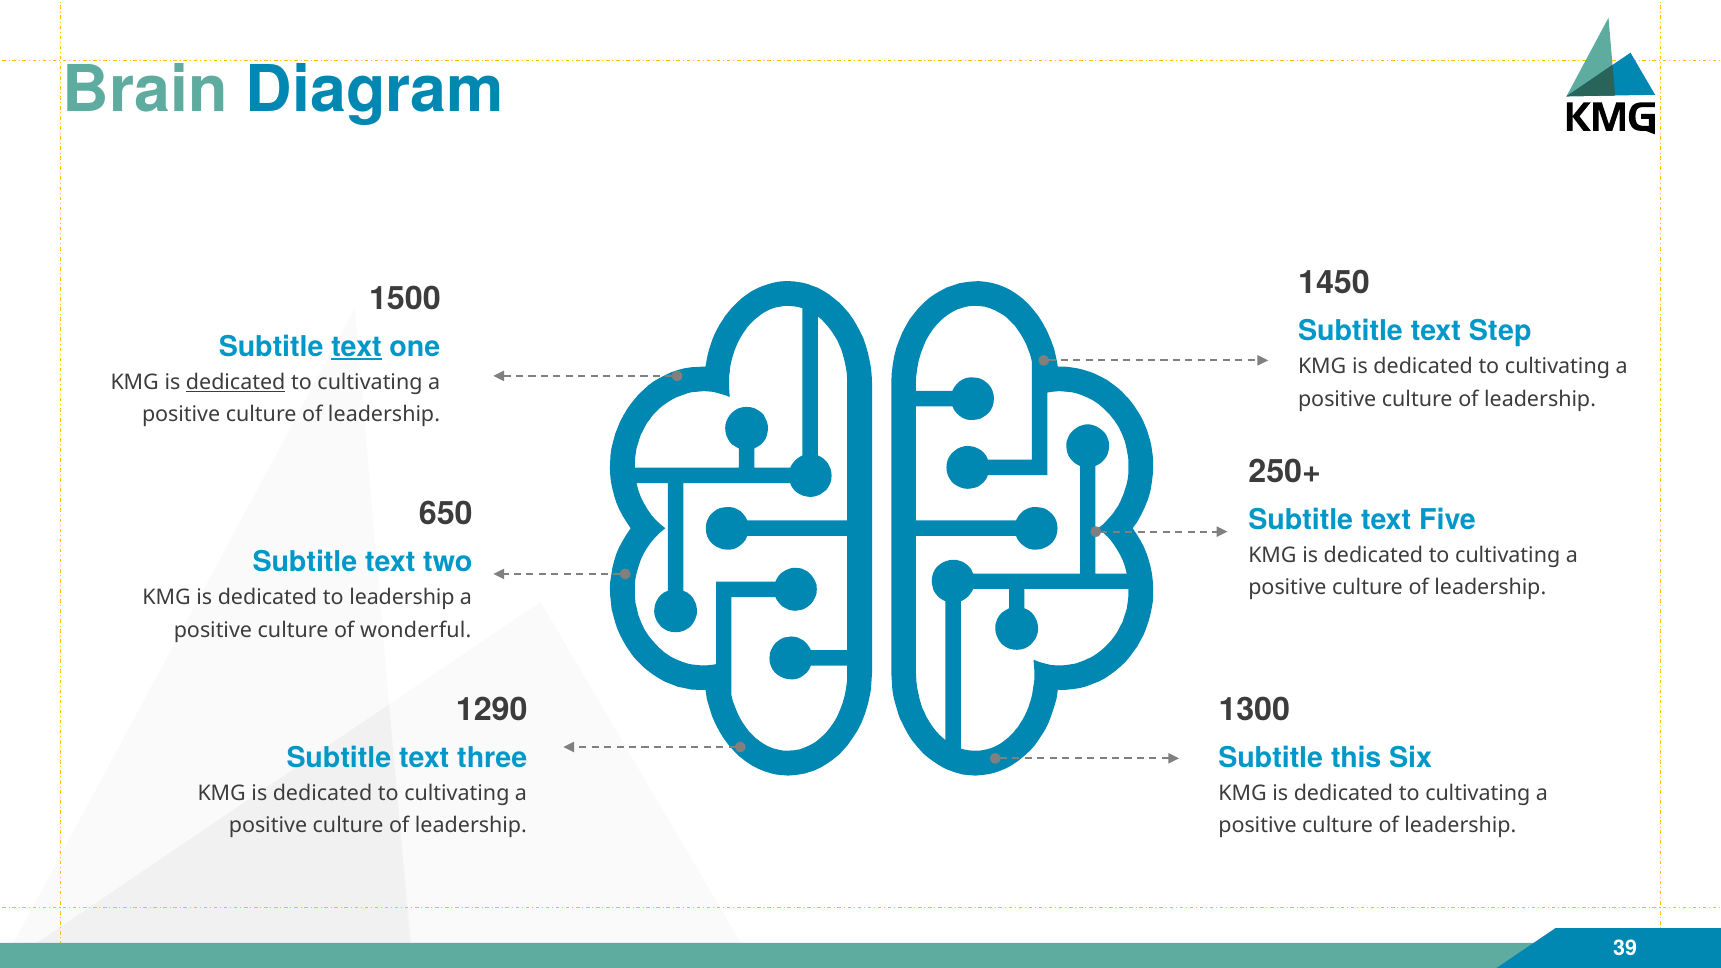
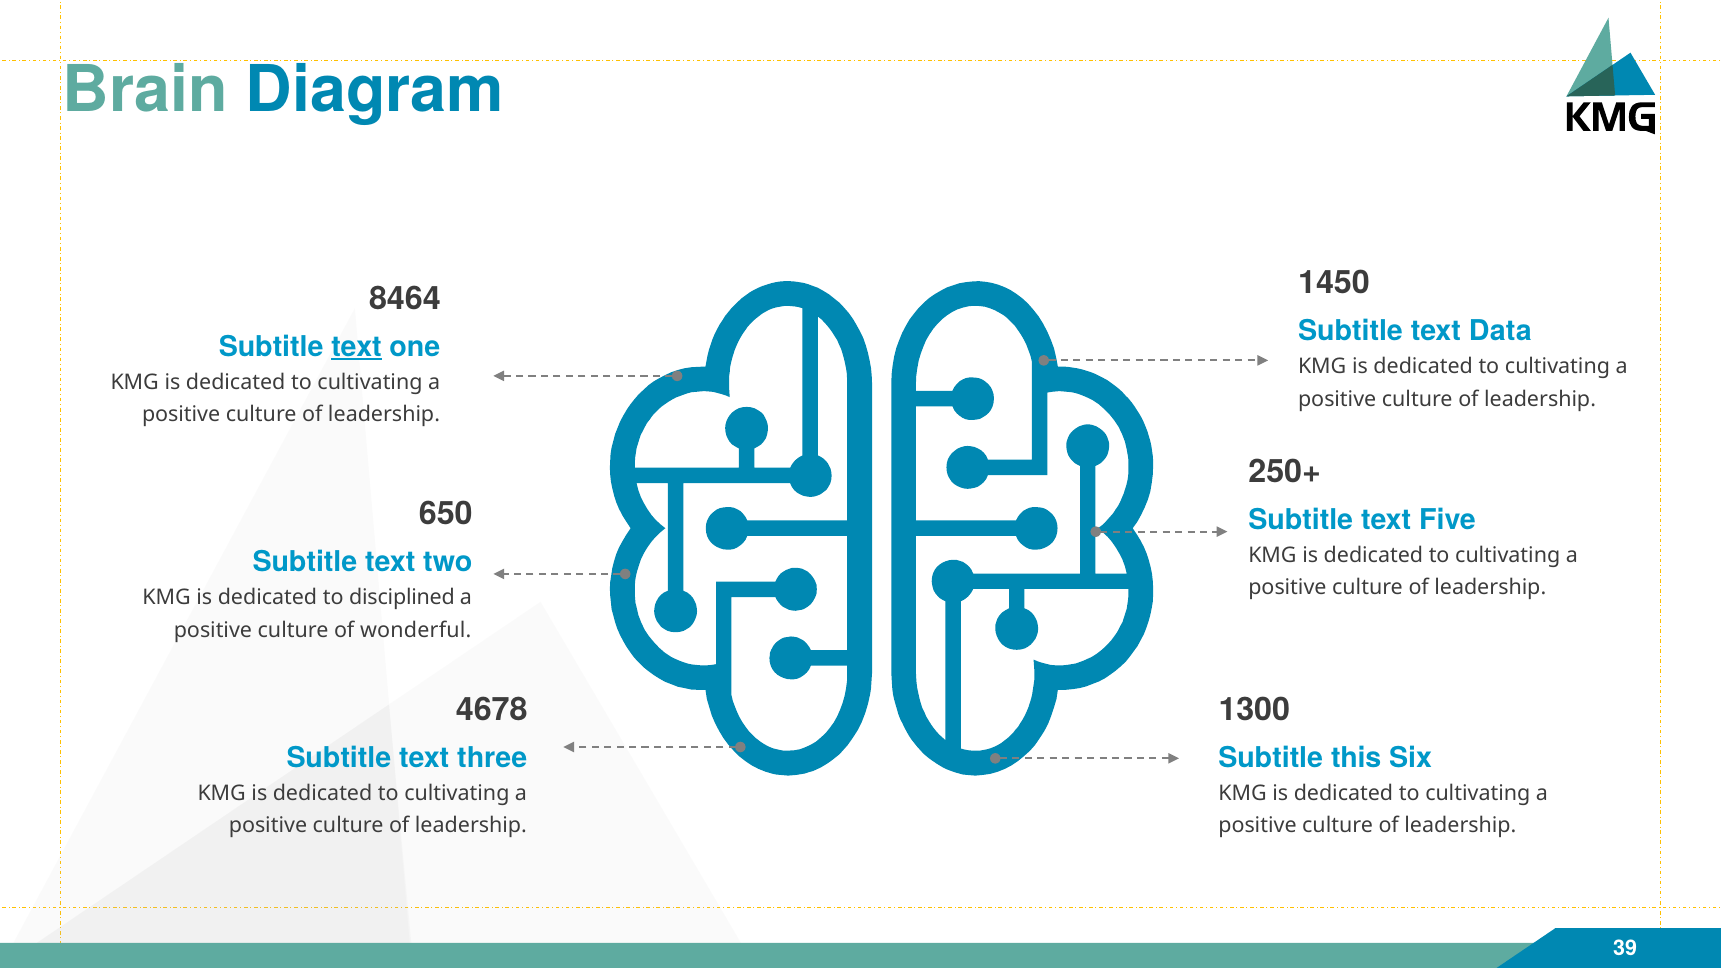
1500: 1500 -> 8464
Step: Step -> Data
dedicated at (236, 382) underline: present -> none
to leadership: leadership -> disciplined
1290: 1290 -> 4678
